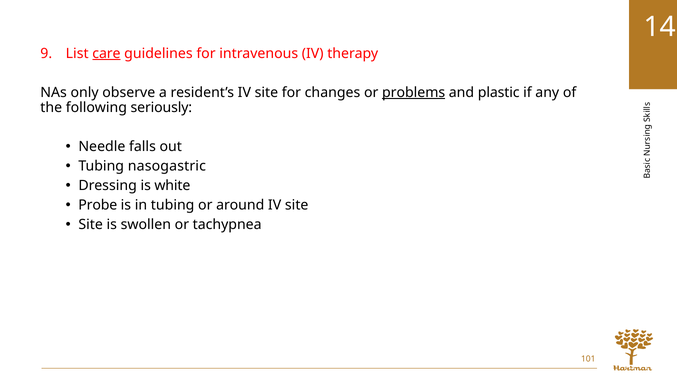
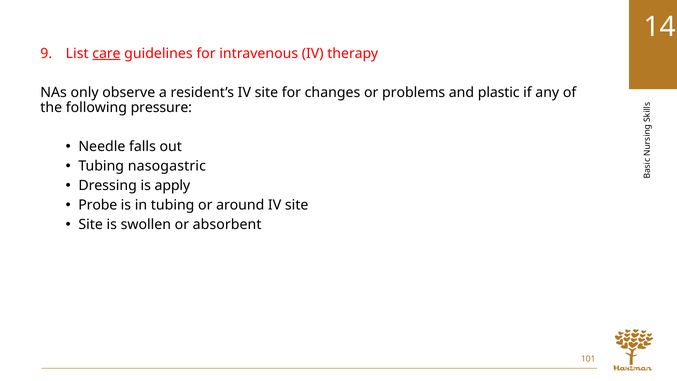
problems underline: present -> none
seriously: seriously -> pressure
white: white -> apply
tachypnea: tachypnea -> absorbent
